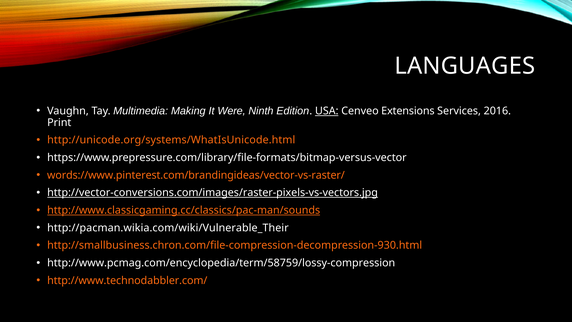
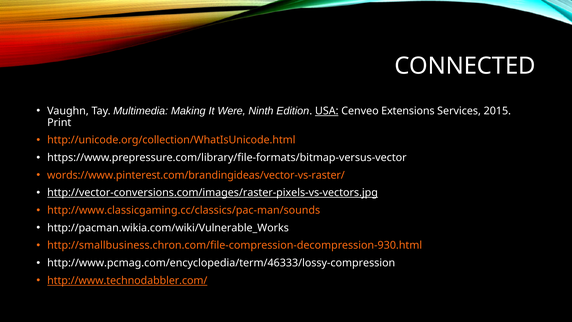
LANGUAGES: LANGUAGES -> CONNECTED
2016: 2016 -> 2015
http://unicode.org/systems/WhatIsUnicode.html: http://unicode.org/systems/WhatIsUnicode.html -> http://unicode.org/collection/WhatIsUnicode.html
http://www.classicgaming.cc/classics/pac-man/sounds underline: present -> none
http://pacman.wikia.com/wiki/Vulnerable_Their: http://pacman.wikia.com/wiki/Vulnerable_Their -> http://pacman.wikia.com/wiki/Vulnerable_Works
http://www.pcmag.com/encyclopedia/term/58759/lossy-compression: http://www.pcmag.com/encyclopedia/term/58759/lossy-compression -> http://www.pcmag.com/encyclopedia/term/46333/lossy-compression
http://www.technodabbler.com/ underline: none -> present
